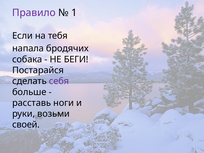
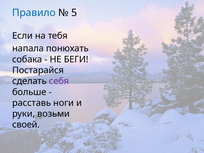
Правило colour: purple -> blue
1: 1 -> 5
бродячих: бродячих -> понюхать
